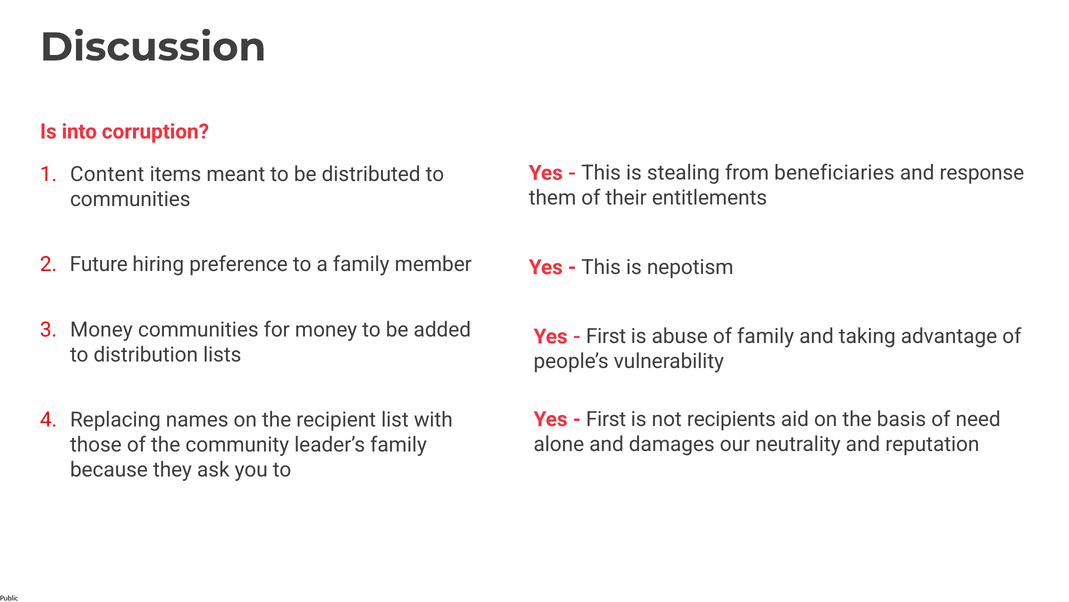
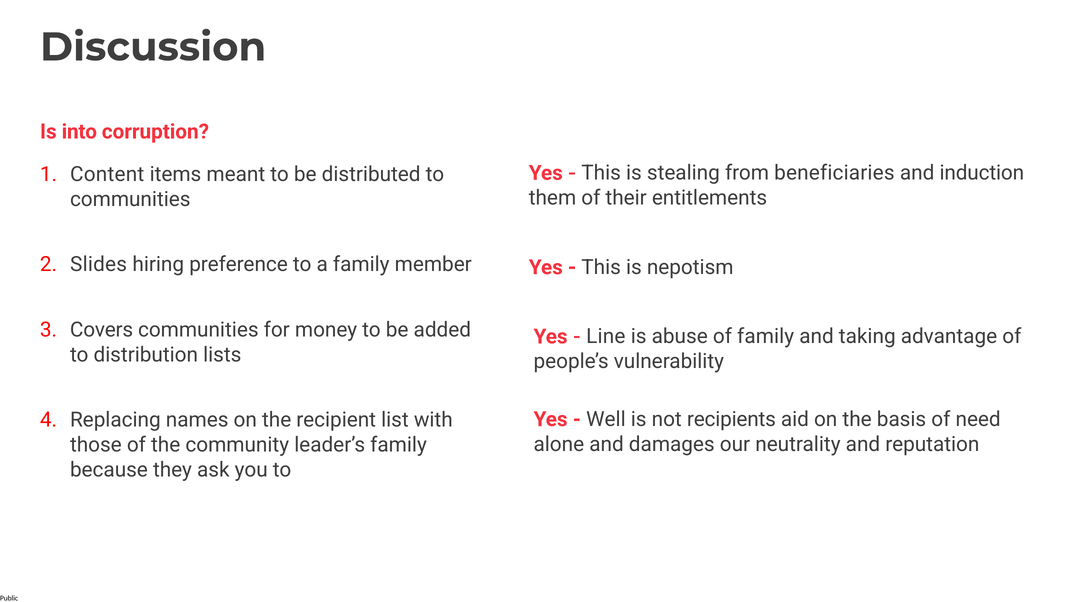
response: response -> induction
Future: Future -> Slides
Money at (101, 329): Money -> Covers
First at (606, 336): First -> Line
First at (606, 419): First -> Well
